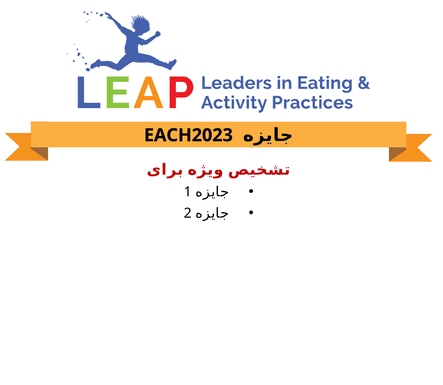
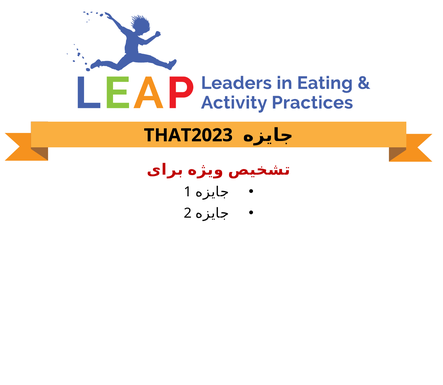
EACH2023: EACH2023 -> THAT2023
